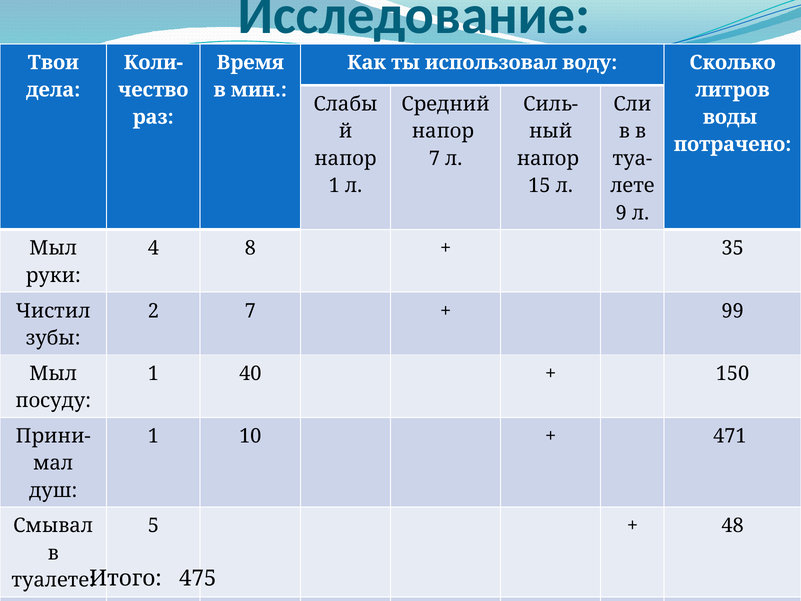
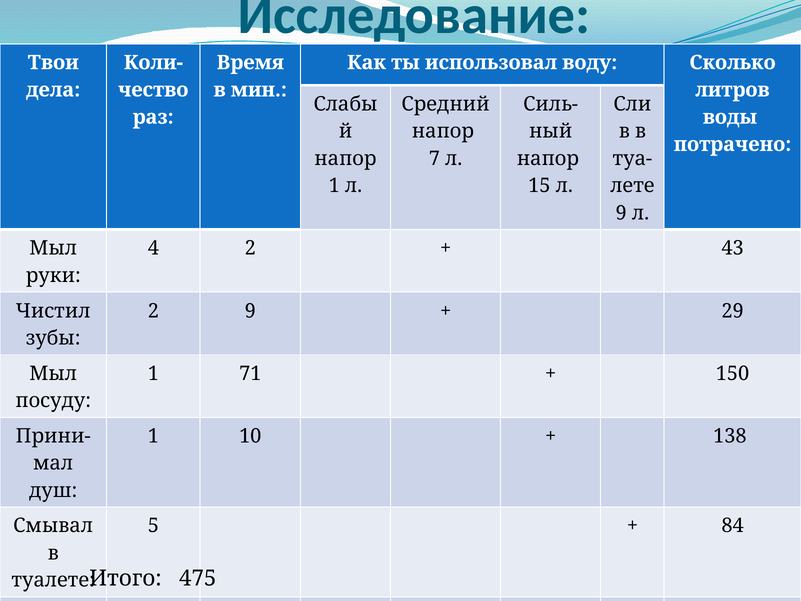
4 8: 8 -> 2
35: 35 -> 43
2 7: 7 -> 9
99: 99 -> 29
40: 40 -> 71
471: 471 -> 138
48: 48 -> 84
